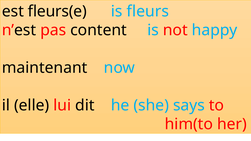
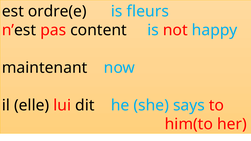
fleurs(e: fleurs(e -> ordre(e
